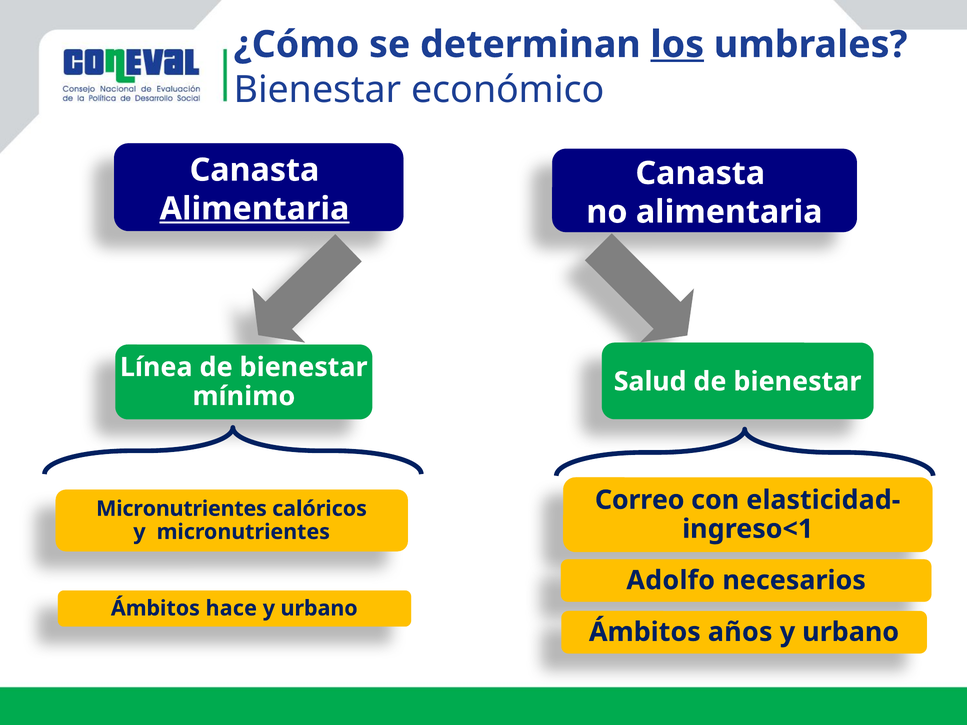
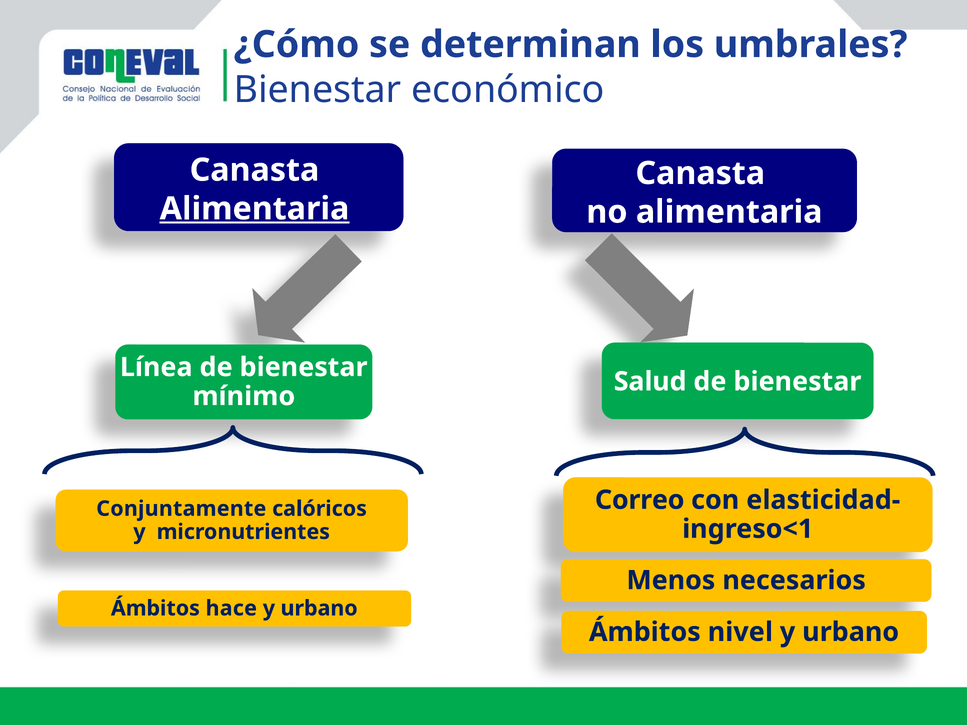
los underline: present -> none
Micronutrientes at (181, 509): Micronutrientes -> Conjuntamente
Adolfo: Adolfo -> Menos
años: años -> nivel
